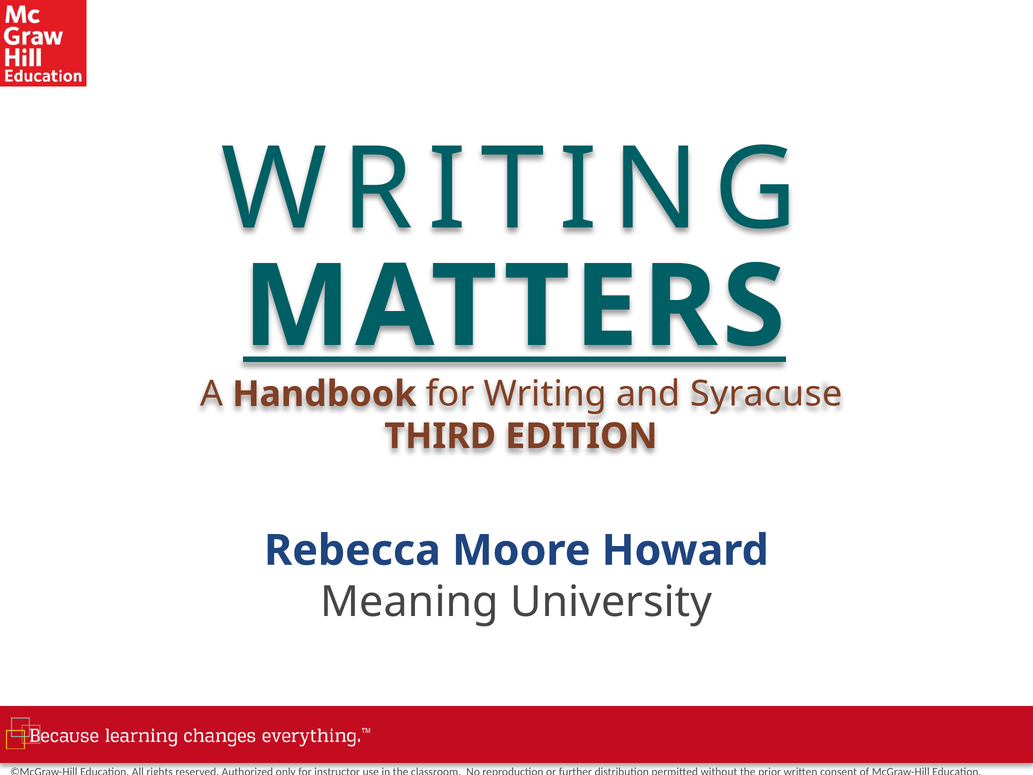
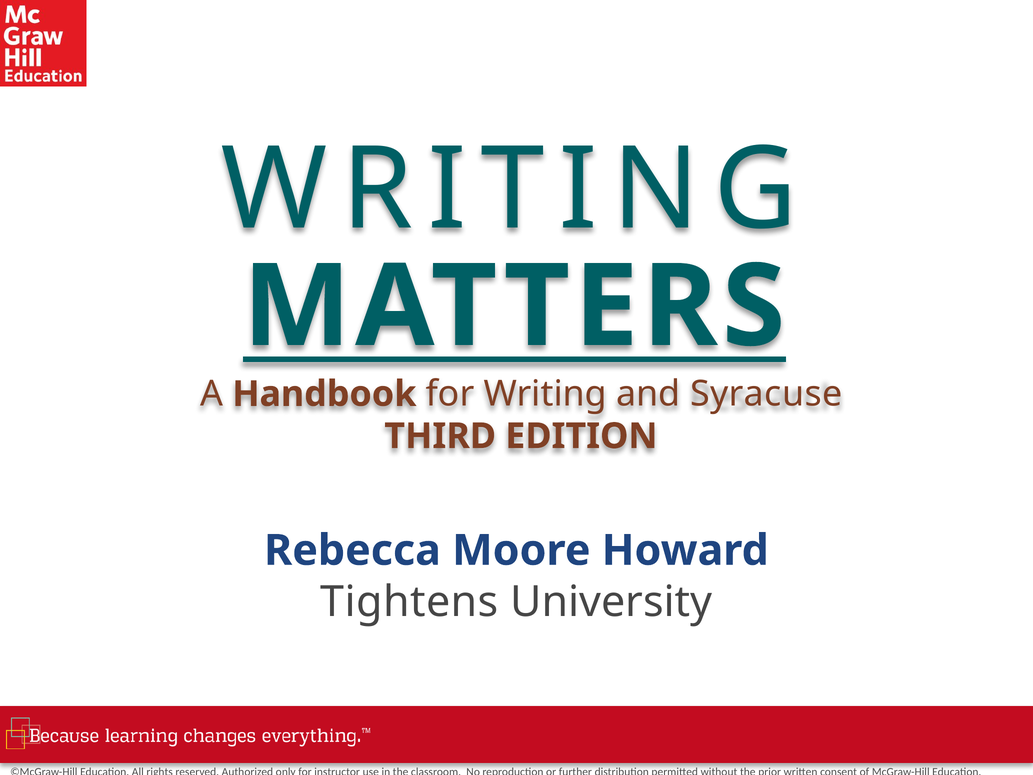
Meaning: Meaning -> Tightens
